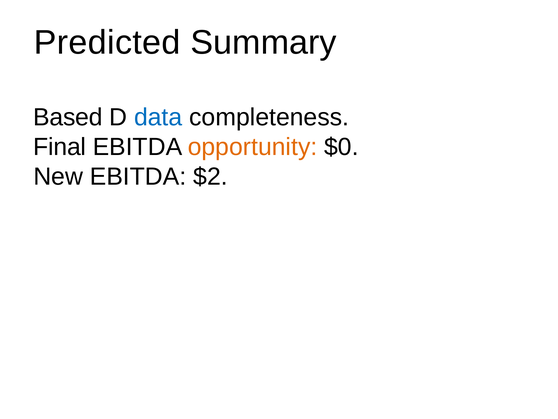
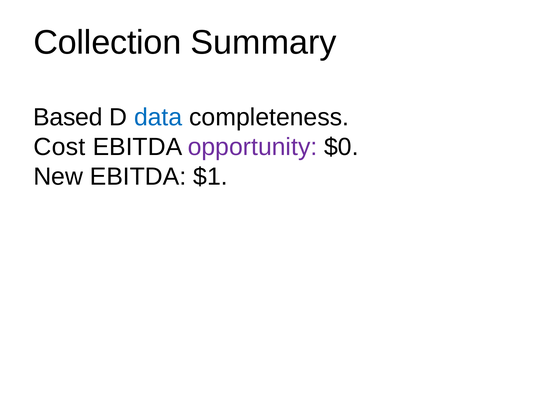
Predicted: Predicted -> Collection
Final: Final -> Cost
opportunity colour: orange -> purple
$2: $2 -> $1
